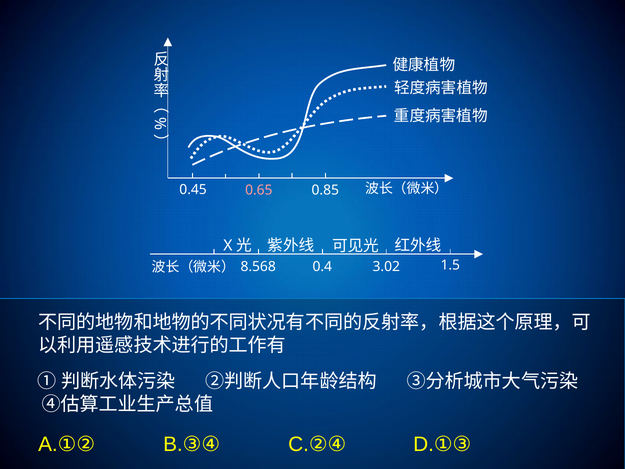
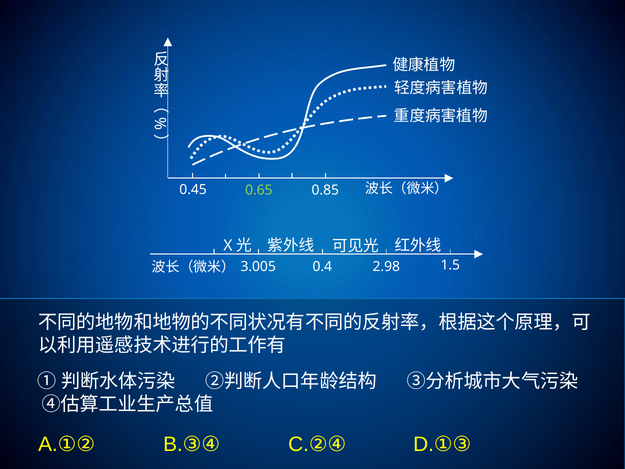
0.65 colour: pink -> light green
8.568: 8.568 -> 3.005
3.02: 3.02 -> 2.98
